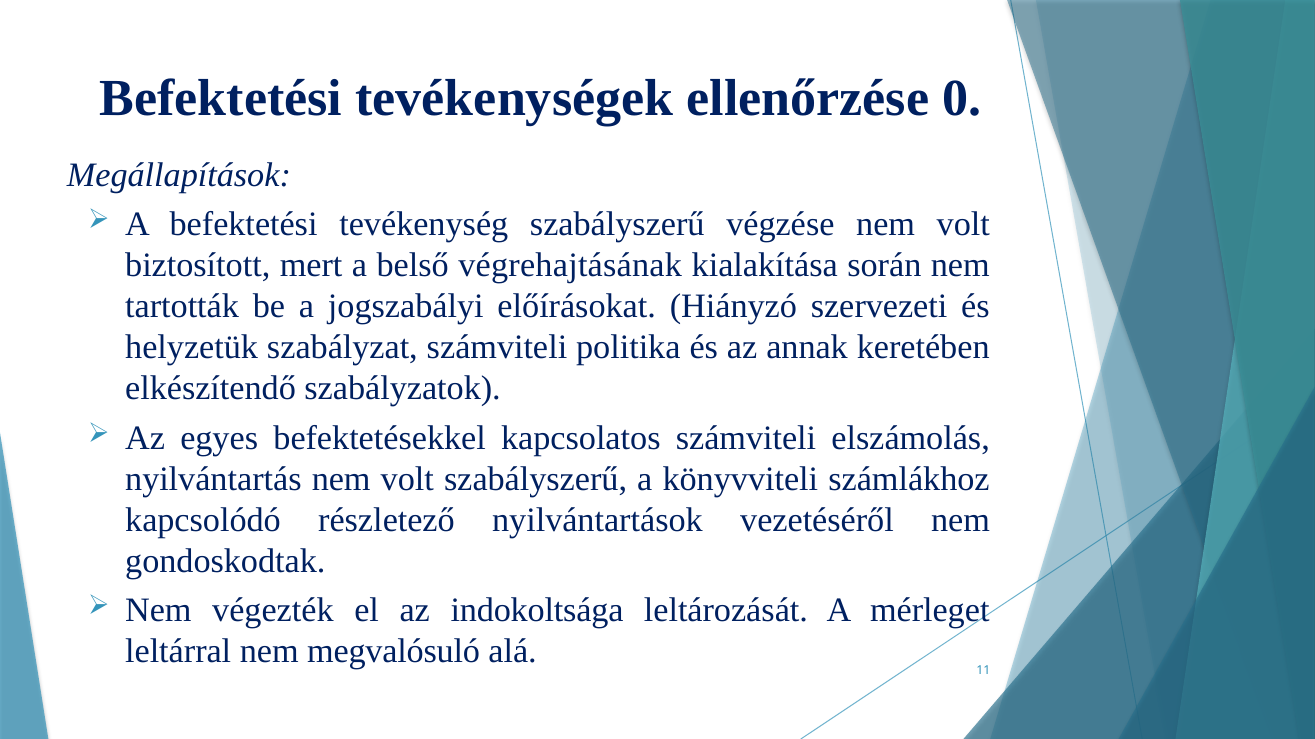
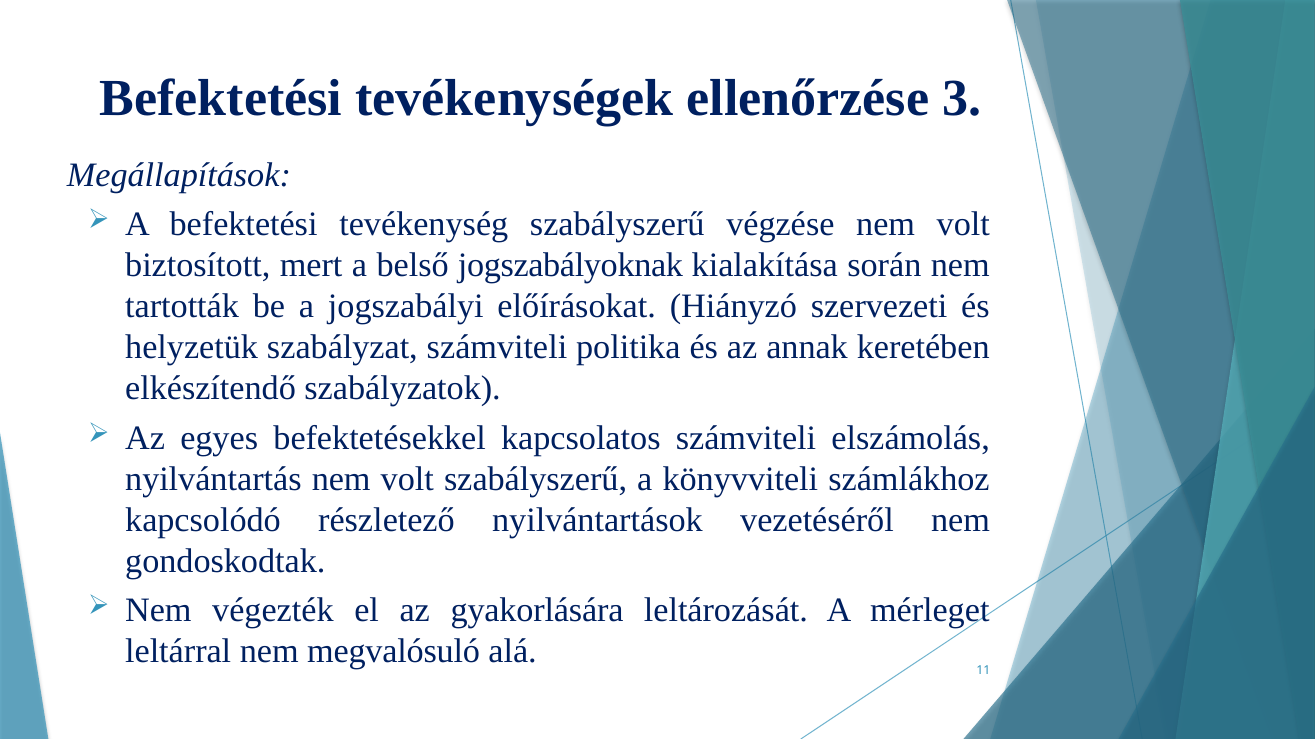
0: 0 -> 3
végrehajtásának: végrehajtásának -> jogszabályoknak
indokoltsága: indokoltsága -> gyakorlására
